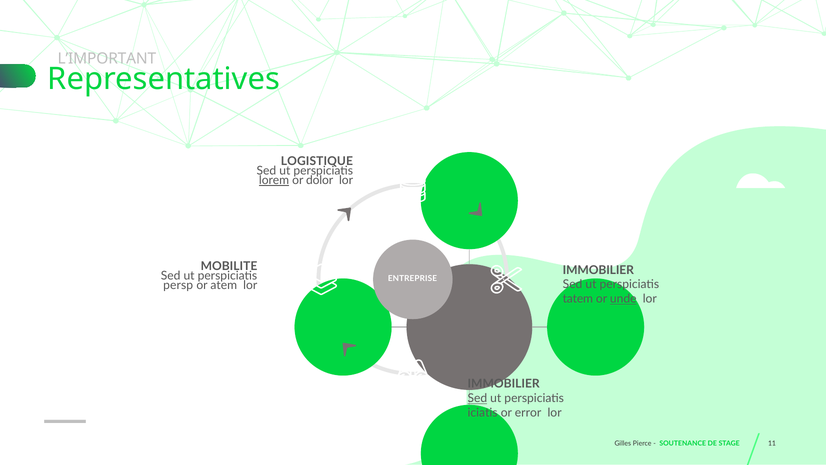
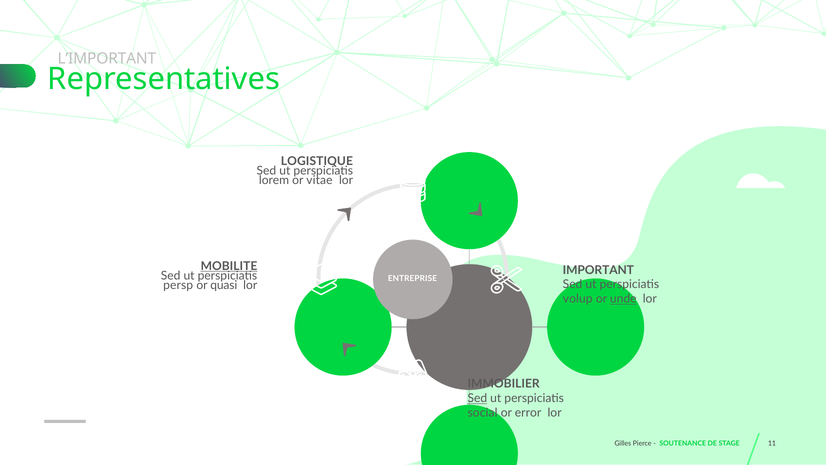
lorem underline: present -> none
dolor: dolor -> vitae
MOBILITE underline: none -> present
IMMOBILIER at (598, 270): IMMOBILIER -> IMPORTANT
atem: atem -> quasi
tatem: tatem -> volup
iciatis: iciatis -> social
